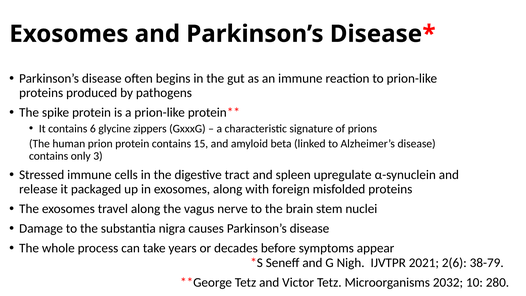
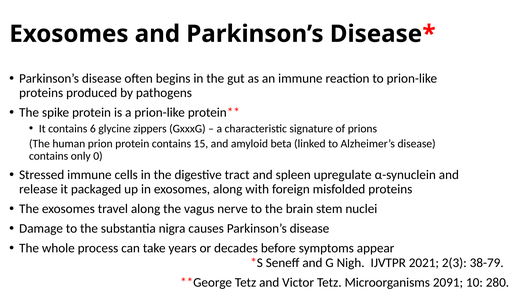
3: 3 -> 0
2(6: 2(6 -> 2(3
2032: 2032 -> 2091
